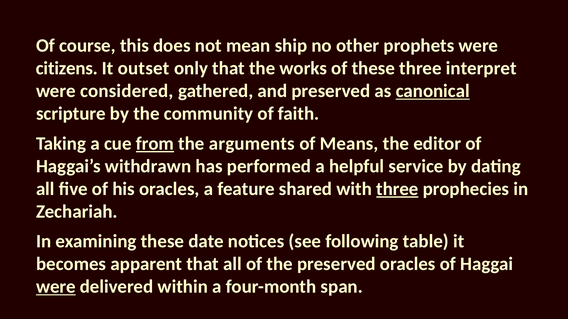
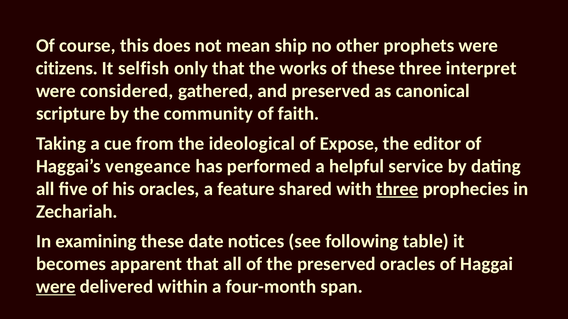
outset: outset -> selfish
canonical underline: present -> none
from underline: present -> none
arguments: arguments -> ideological
Means: Means -> Expose
withdrawn: withdrawn -> vengeance
